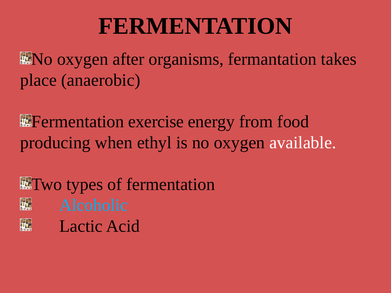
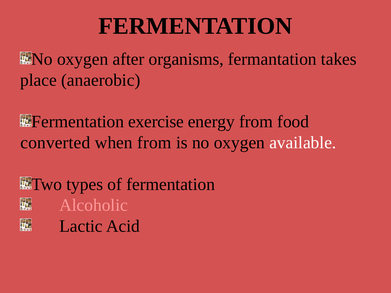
producing: producing -> converted
when ethyl: ethyl -> from
Alcoholic colour: light blue -> pink
